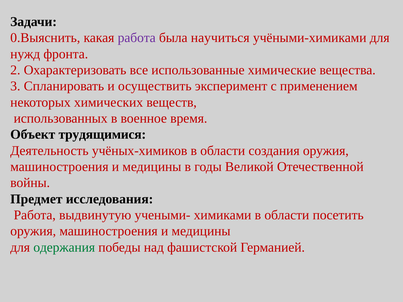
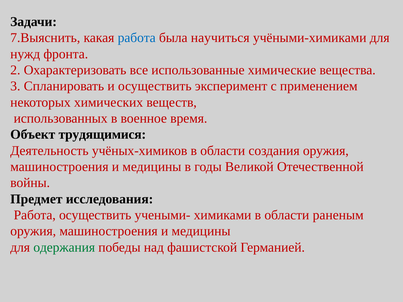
0.Выяснить: 0.Выяснить -> 7.Выяснить
работа at (137, 38) colour: purple -> blue
Работа выдвинутую: выдвинутую -> осуществить
посетить: посетить -> раненым
